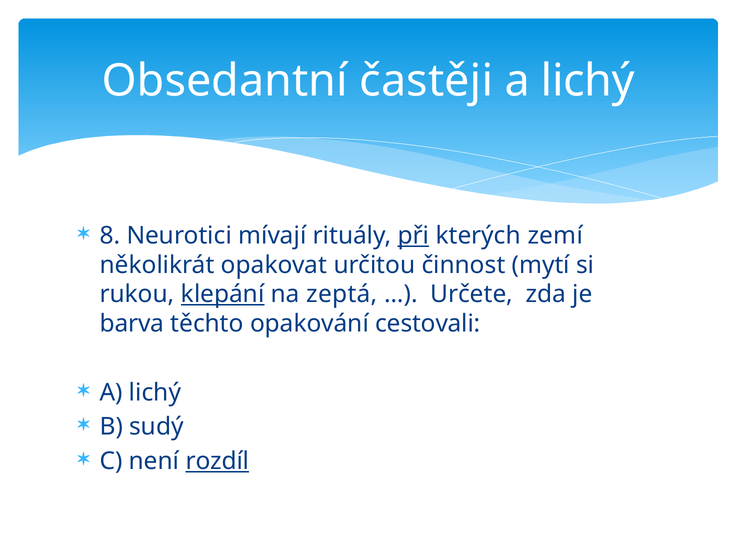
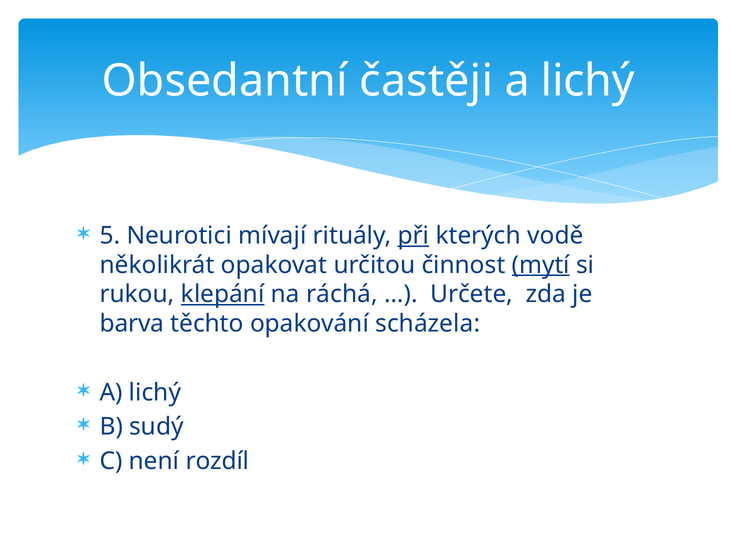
8: 8 -> 5
zemí: zemí -> vodě
mytí underline: none -> present
zeptá: zeptá -> ráchá
cestovali: cestovali -> scházela
rozdíl underline: present -> none
